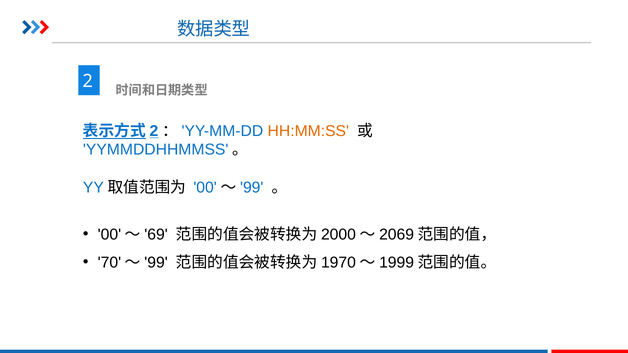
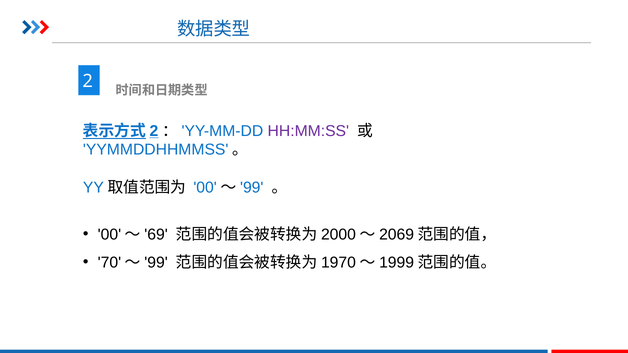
HH:MM:SS colour: orange -> purple
